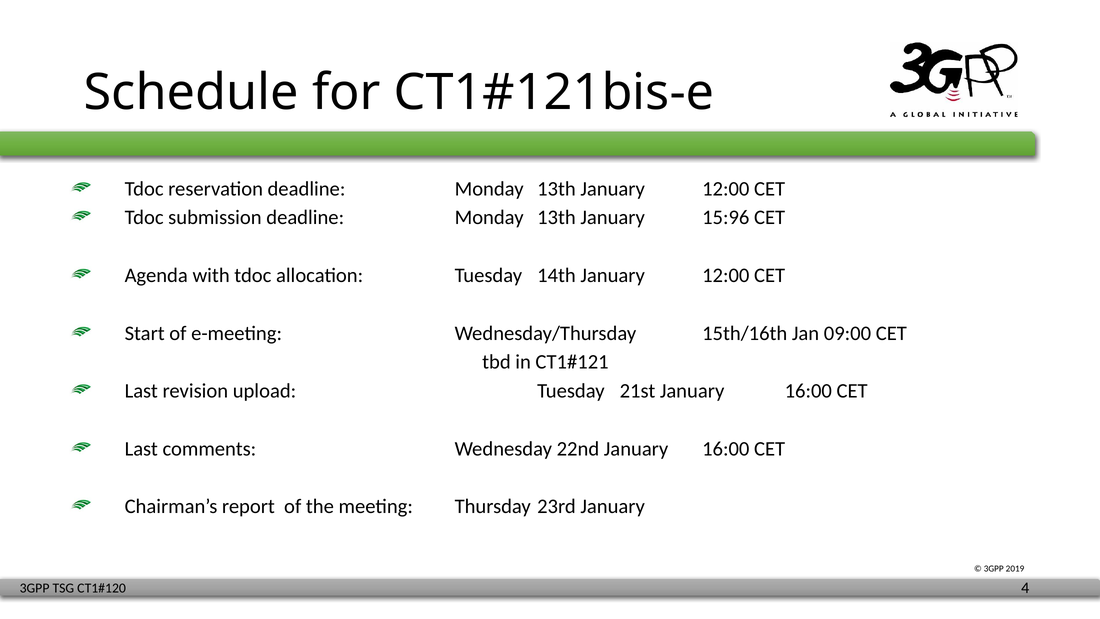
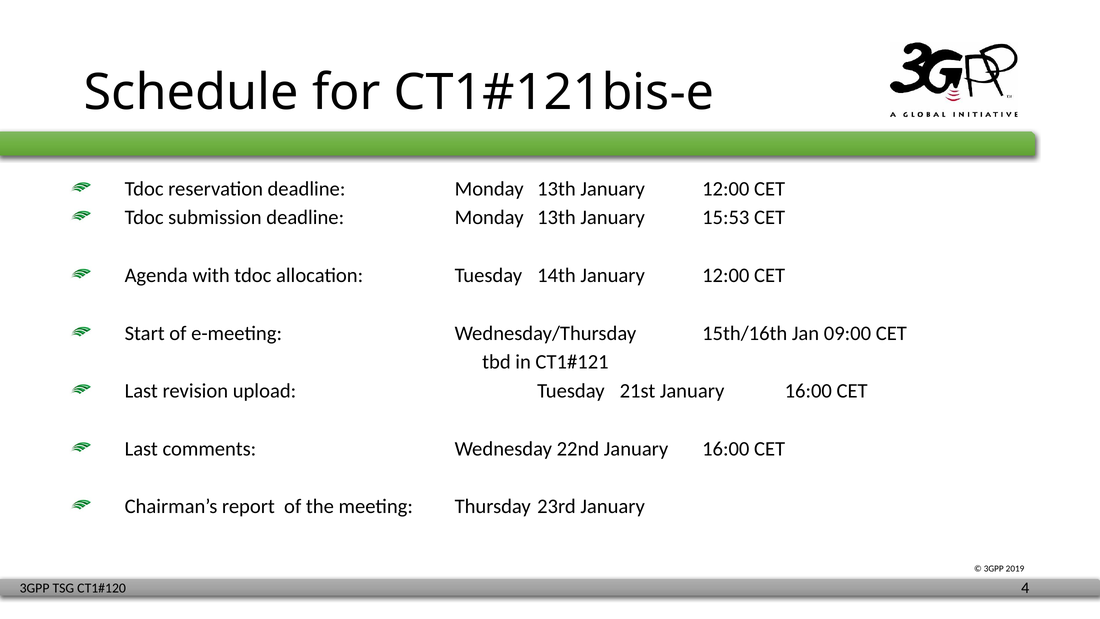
15:96: 15:96 -> 15:53
